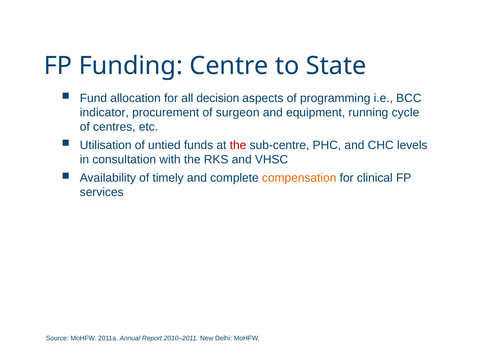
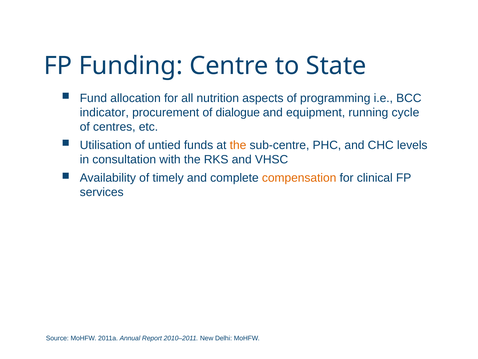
decision: decision -> nutrition
surgeon: surgeon -> dialogue
the at (238, 145) colour: red -> orange
